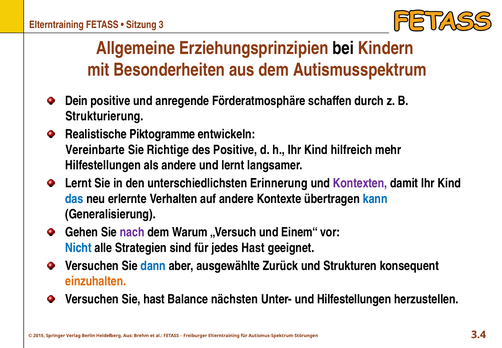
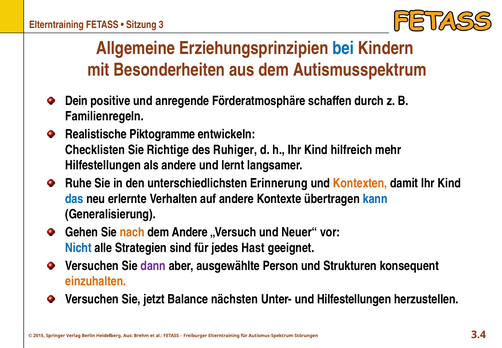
bei colour: black -> blue
Strukturierung: Strukturierung -> Familienregeln
Vereinbarte: Vereinbarte -> Checklisten
des Positive: Positive -> Ruhiger
Lernt at (78, 183): Lernt -> Ruhe
Kontexten colour: purple -> orange
nach colour: purple -> orange
dem Warum: Warum -> Andere
Einem“: Einem“ -> Neuer“
dann colour: blue -> purple
Zurück: Zurück -> Person
Sie hast: hast -> jetzt
